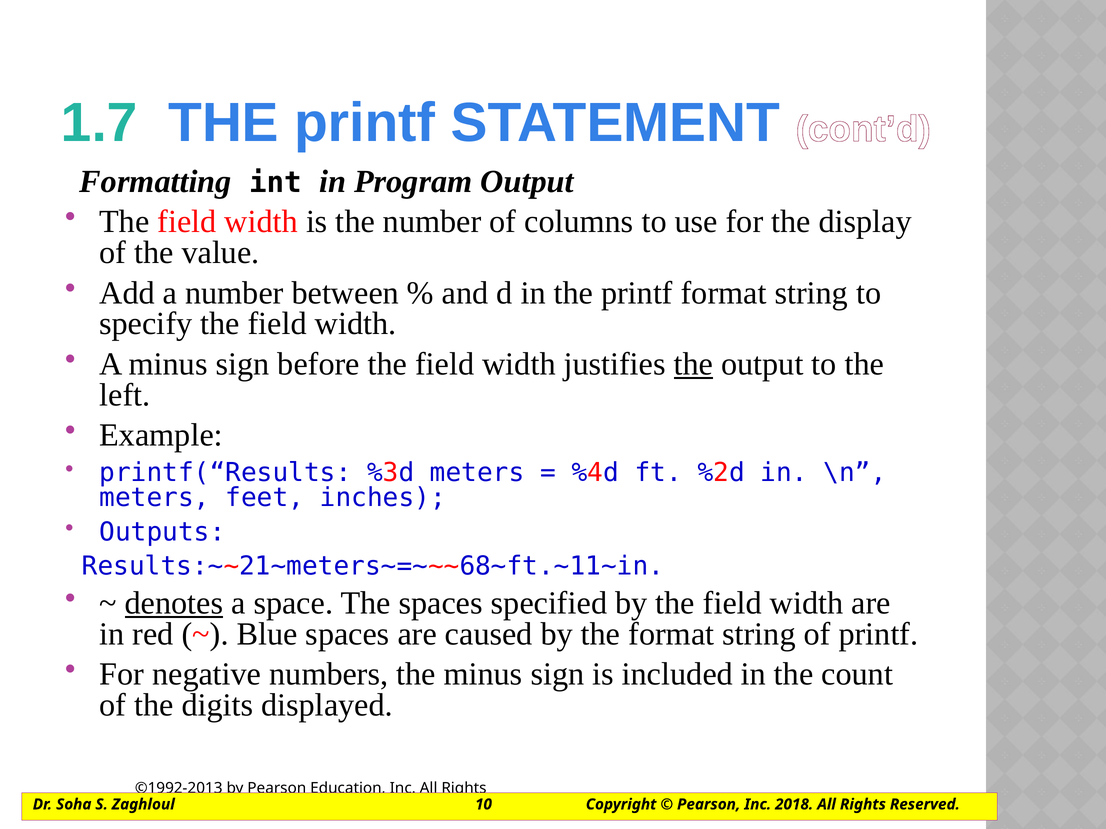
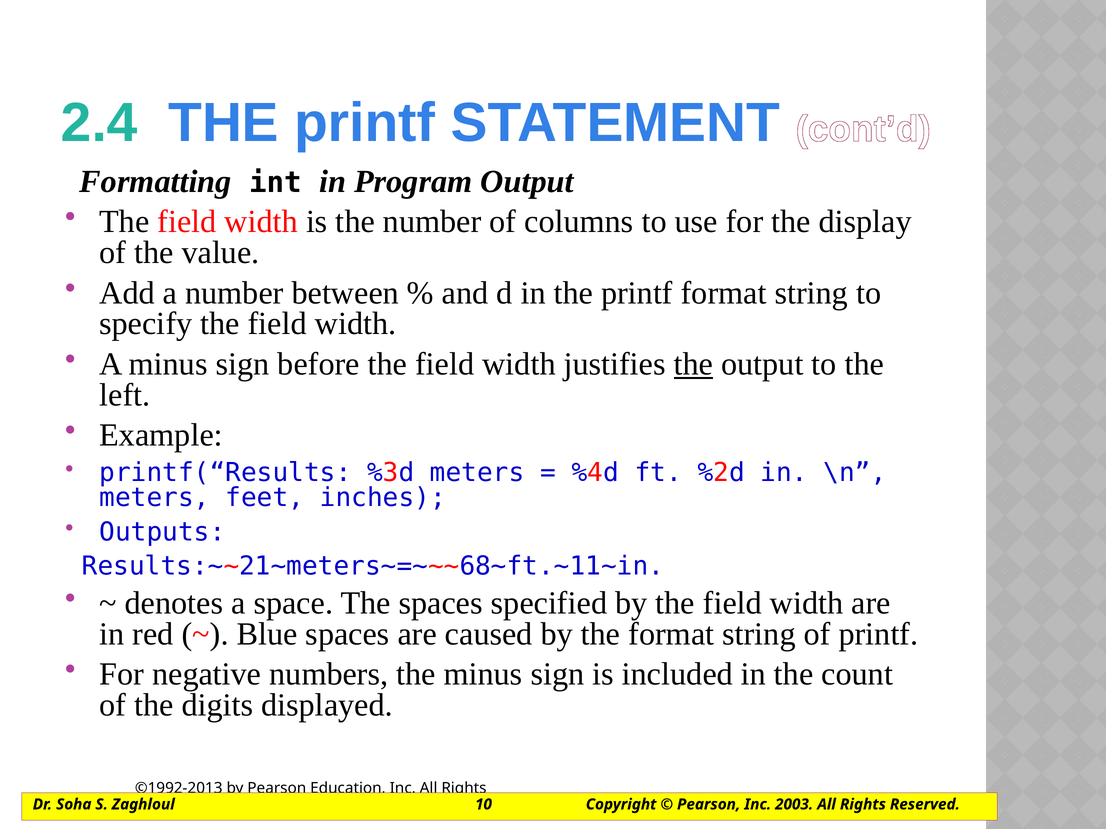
1.7: 1.7 -> 2.4
denotes underline: present -> none
2018: 2018 -> 2003
